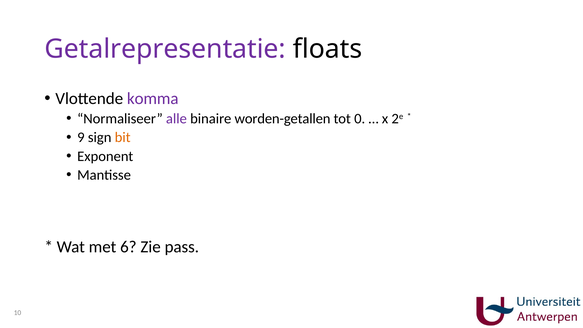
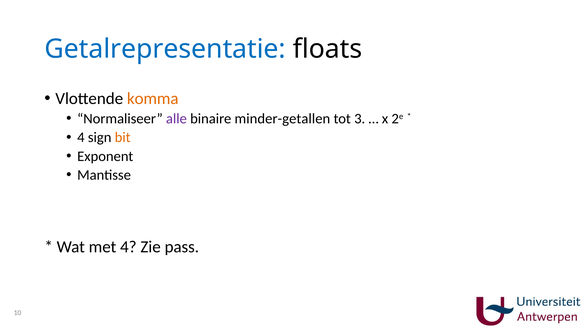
Getalrepresentatie colour: purple -> blue
komma colour: purple -> orange
worden-getallen: worden-getallen -> minder-getallen
0: 0 -> 3
9 at (81, 137): 9 -> 4
met 6: 6 -> 4
